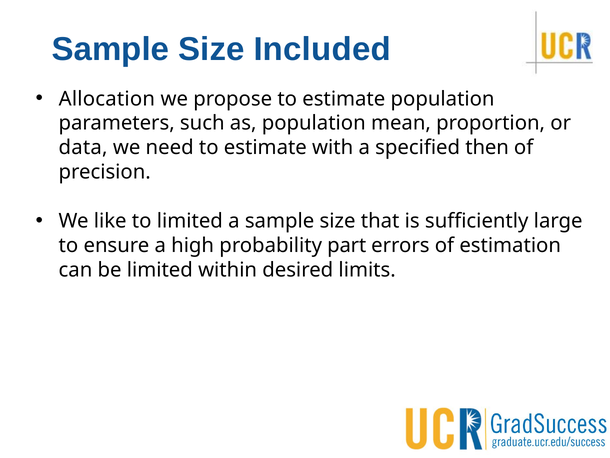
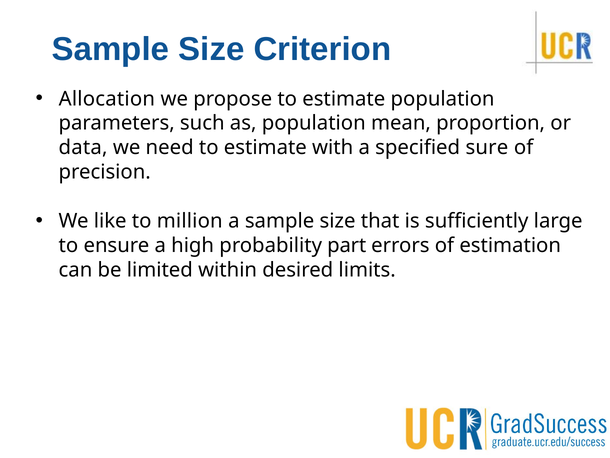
Included: Included -> Criterion
then: then -> sure
to limited: limited -> million
